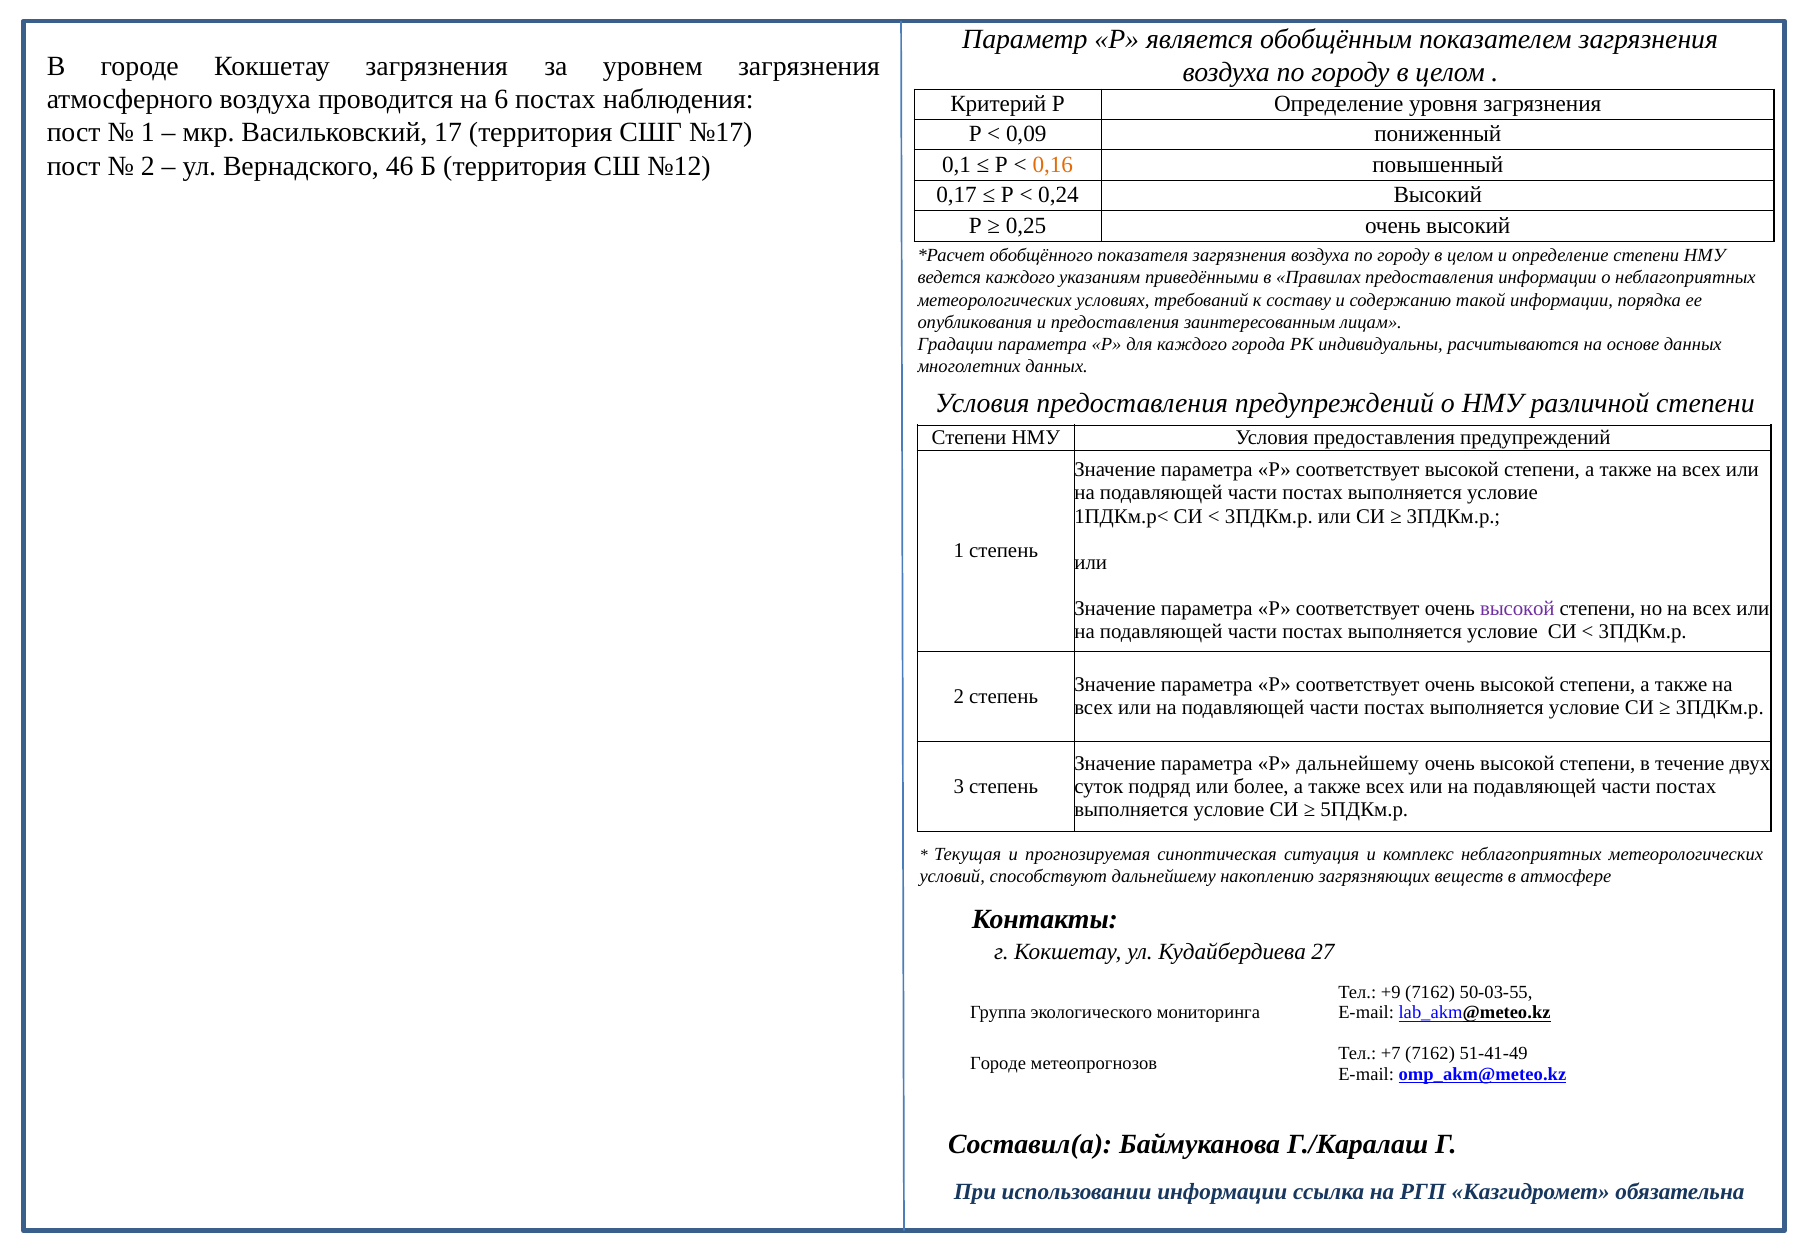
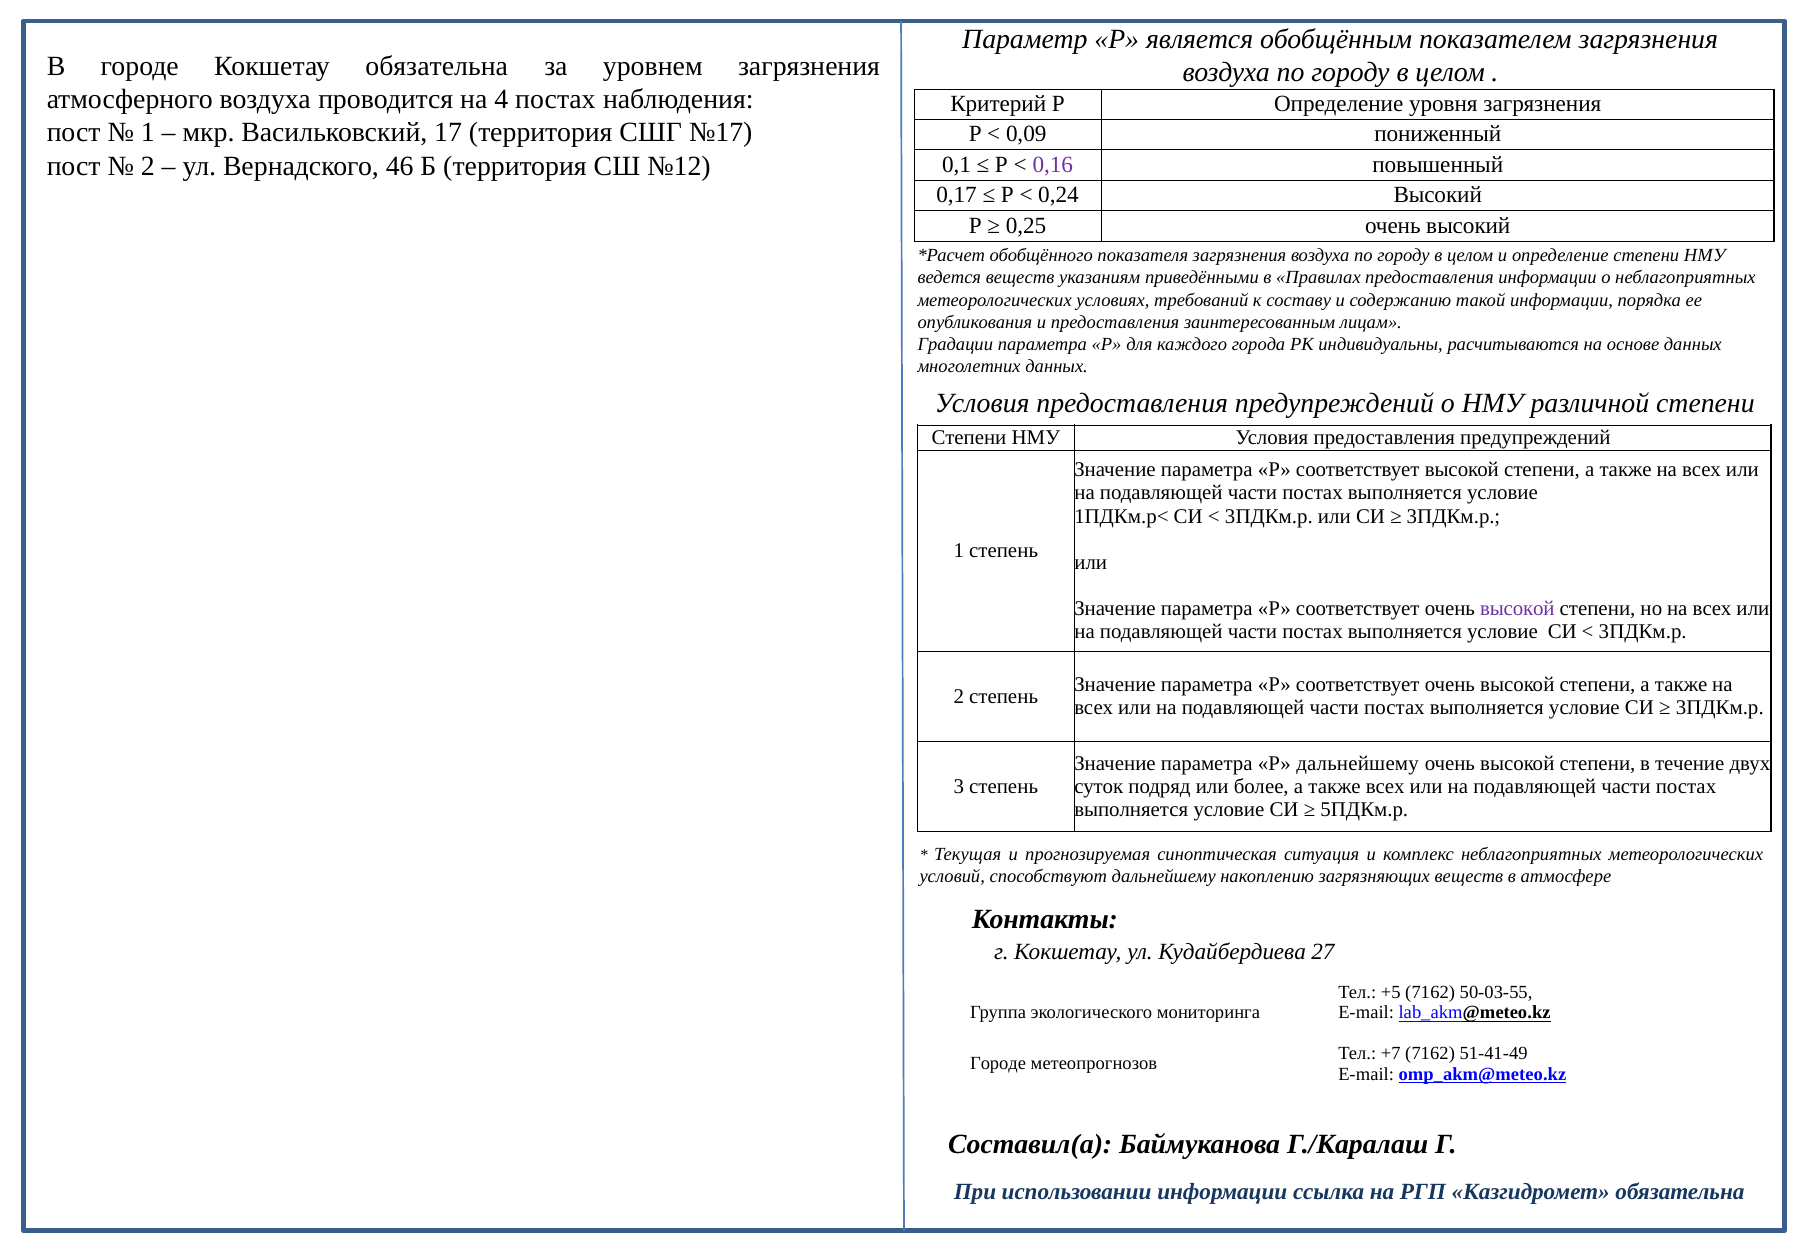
Кокшетау загрязнения: загрязнения -> обязательна
6: 6 -> 4
0,16 colour: orange -> purple
ведется каждого: каждого -> веществ
+9: +9 -> +5
